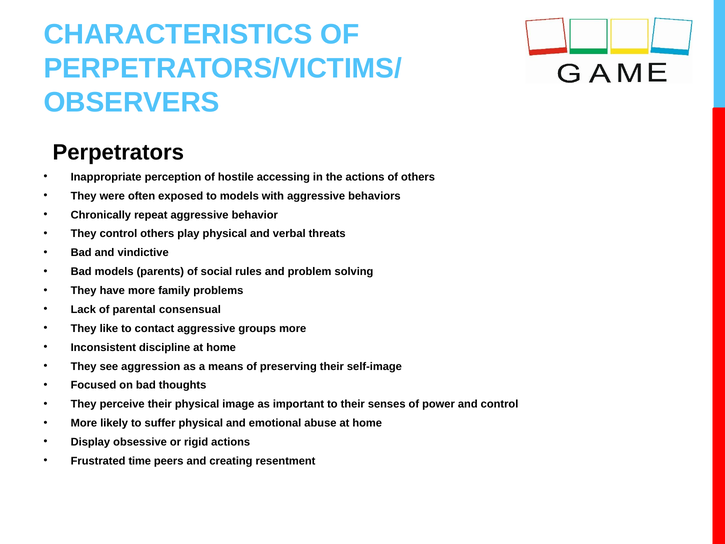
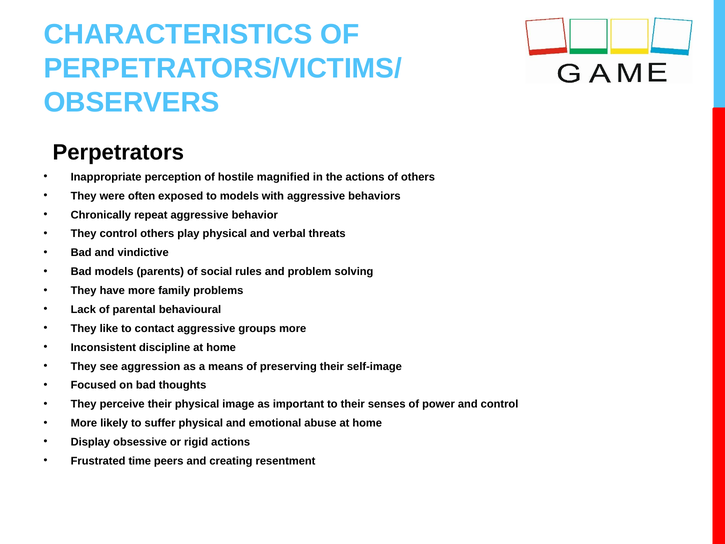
accessing: accessing -> magnified
consensual: consensual -> behavioural
